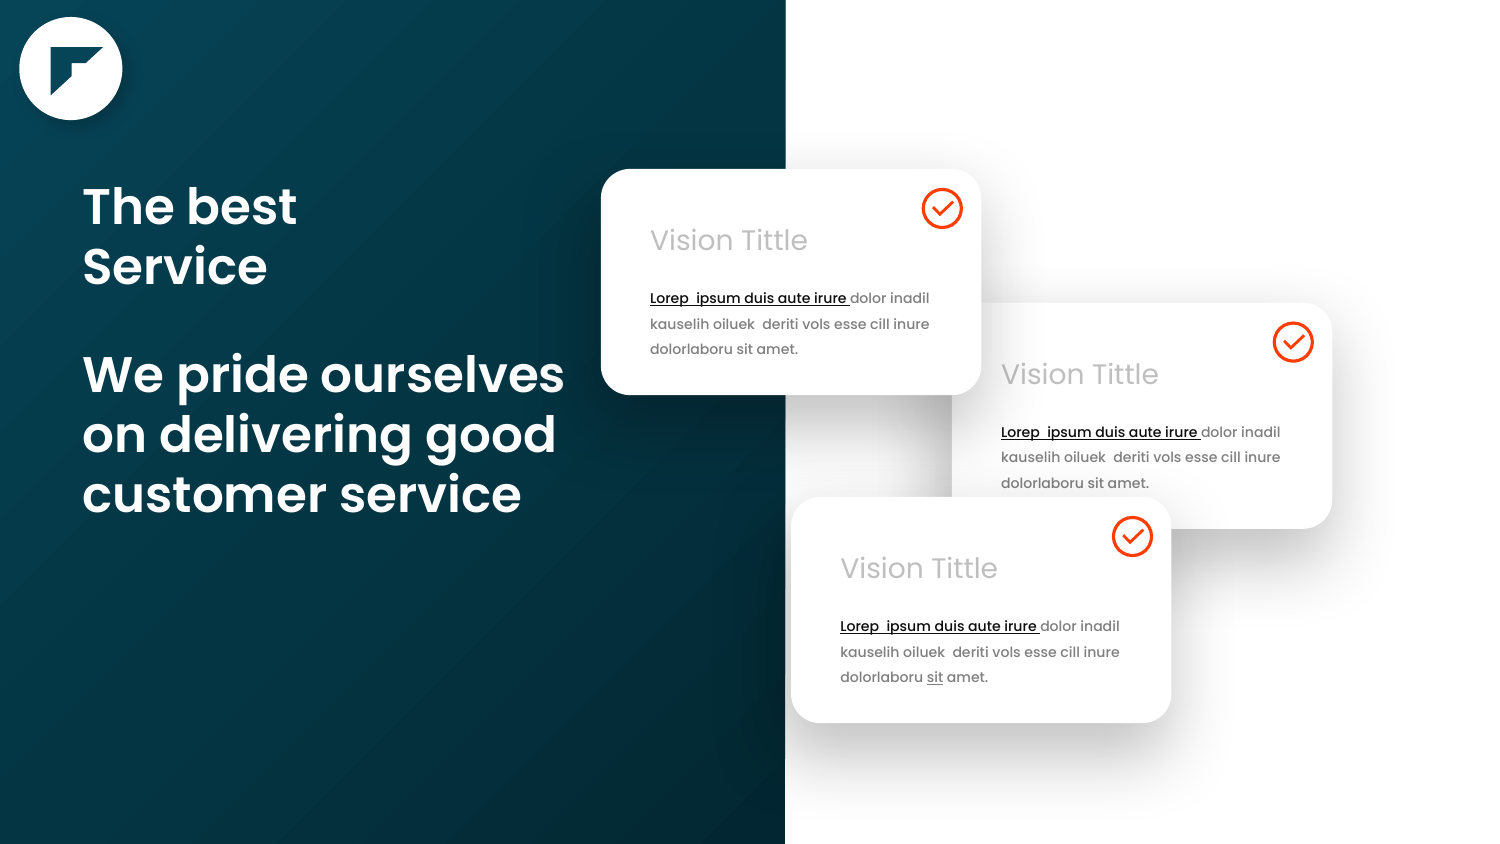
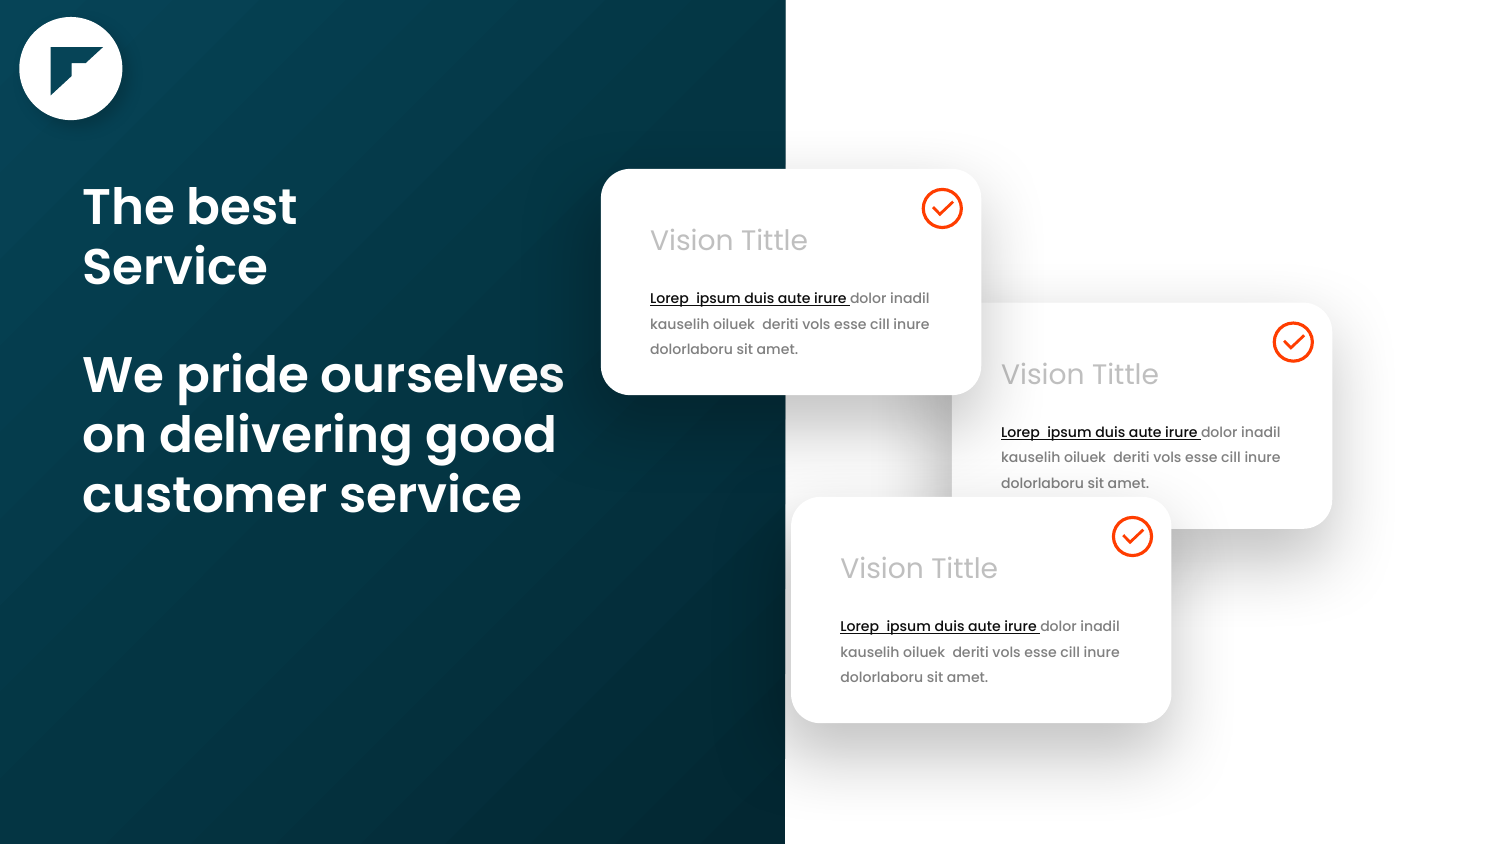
sit at (935, 678) underline: present -> none
